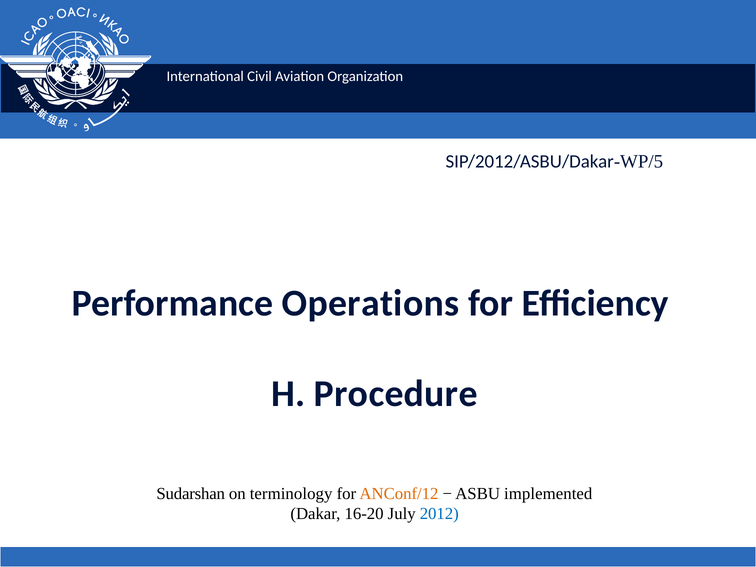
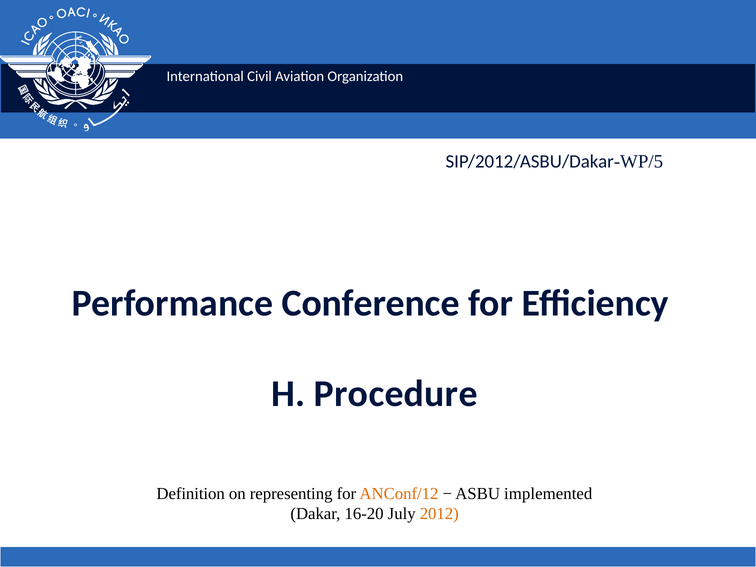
Operations: Operations -> Conference
Sudarshan: Sudarshan -> Definition
terminology: terminology -> representing
2012 colour: blue -> orange
